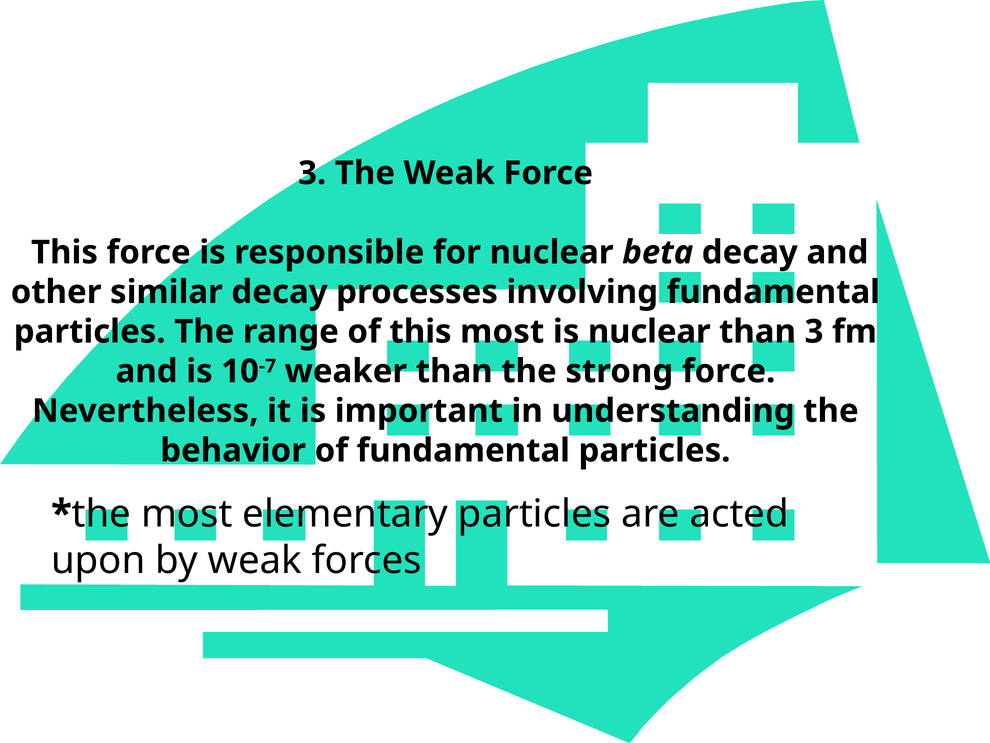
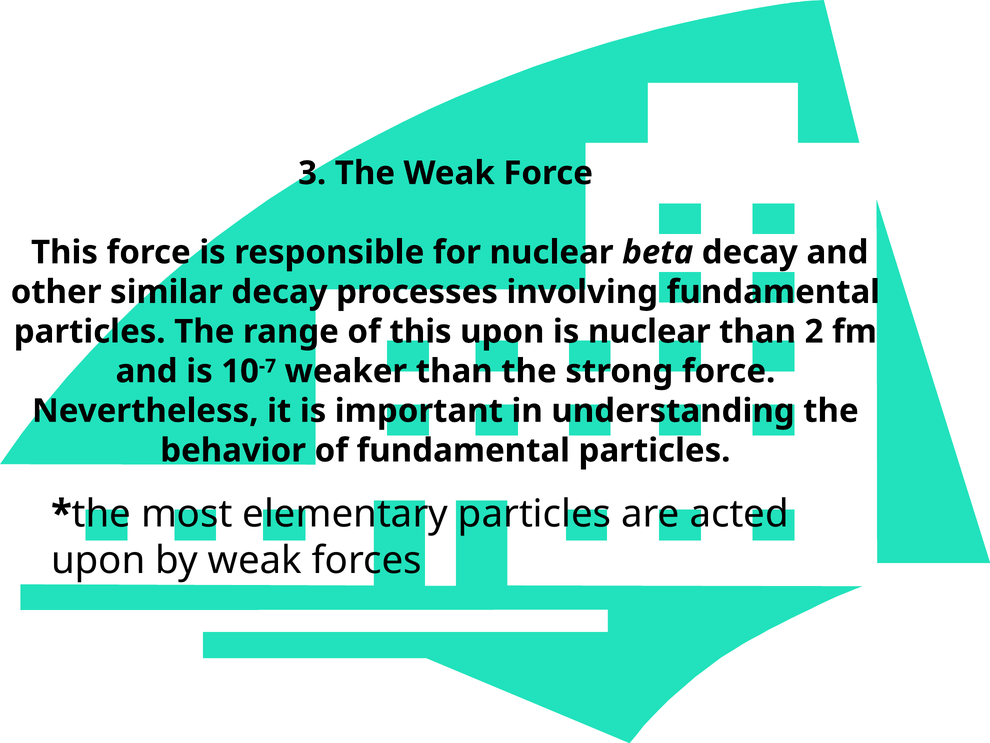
this most: most -> upon
than 3: 3 -> 2
